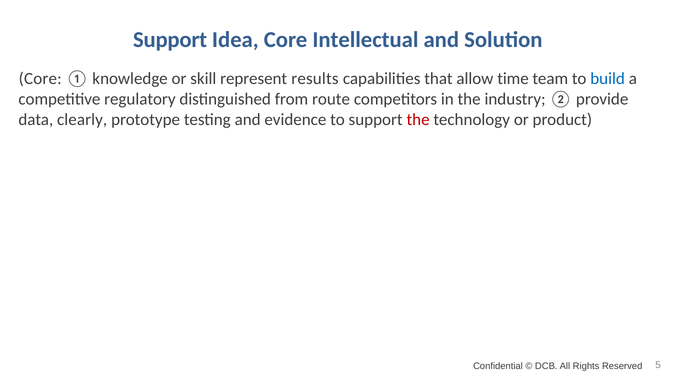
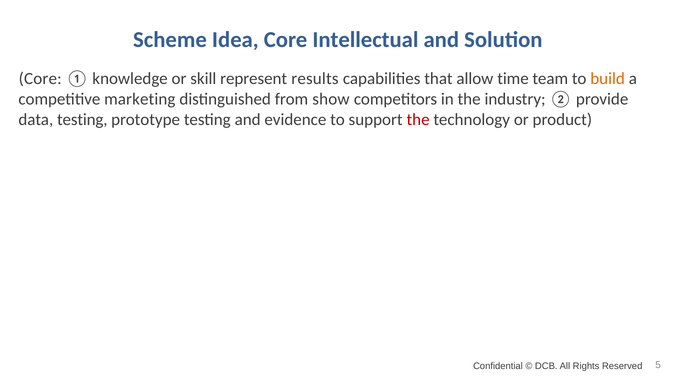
Support at (170, 40): Support -> Scheme
build colour: blue -> orange
regulatory: regulatory -> marketing
route: route -> show
data clearly: clearly -> testing
